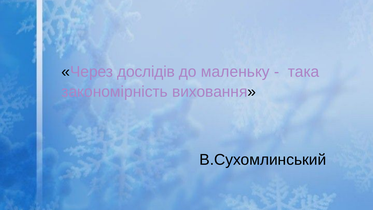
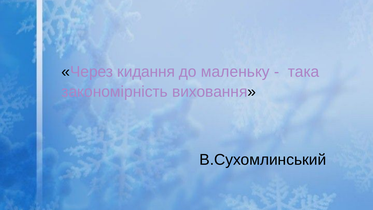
дослідів: дослідів -> кидання
